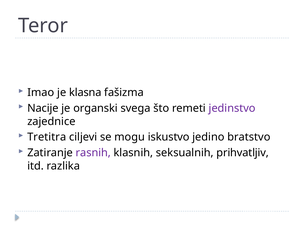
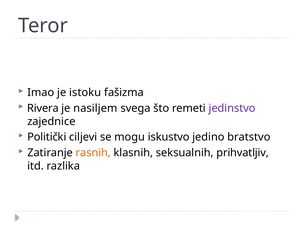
klasna: klasna -> istoku
Nacije: Nacije -> Rivera
organski: organski -> nasiljem
Tretitra: Tretitra -> Politički
rasnih colour: purple -> orange
